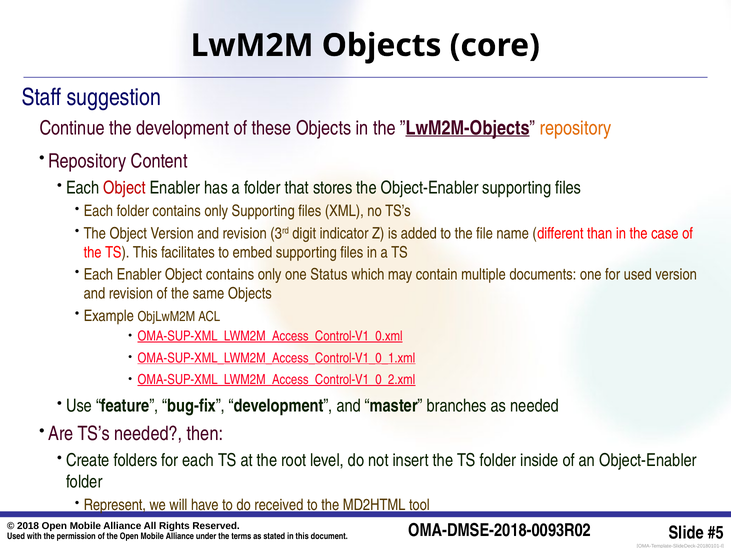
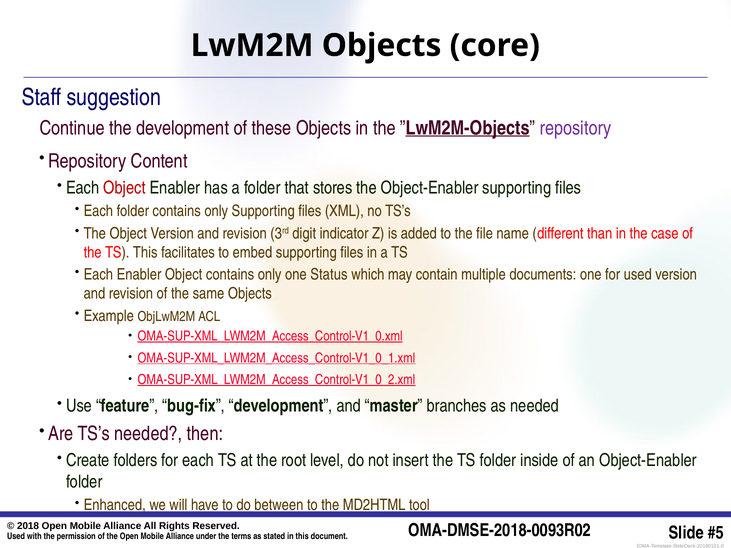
repository at (575, 128) colour: orange -> purple
Represent: Represent -> Enhanced
received: received -> between
